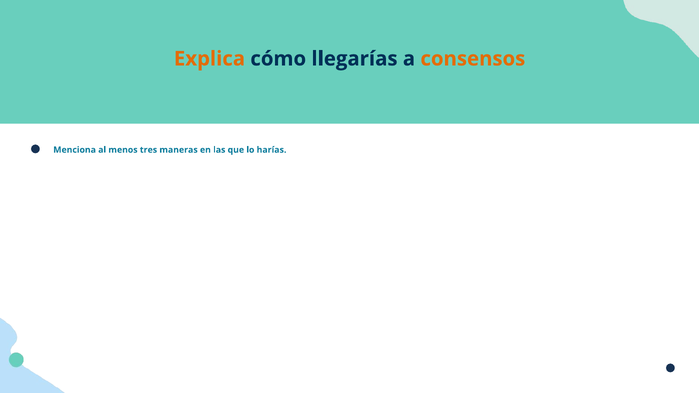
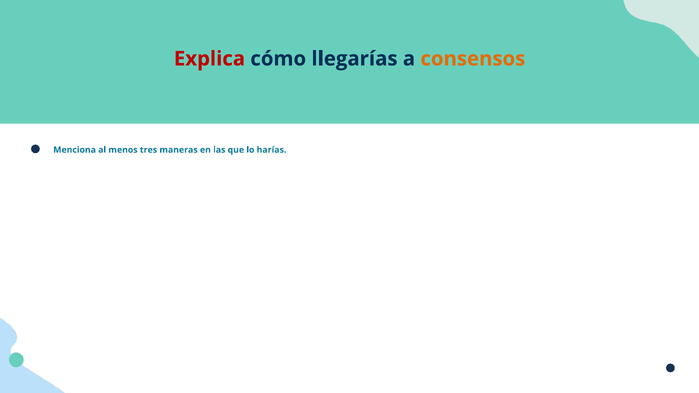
Explica colour: orange -> red
